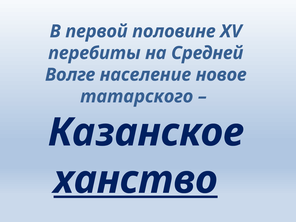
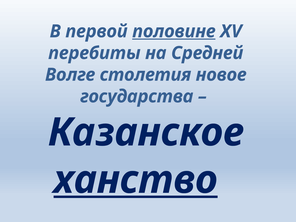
половине underline: none -> present
население: население -> столетия
татарского: татарского -> государства
